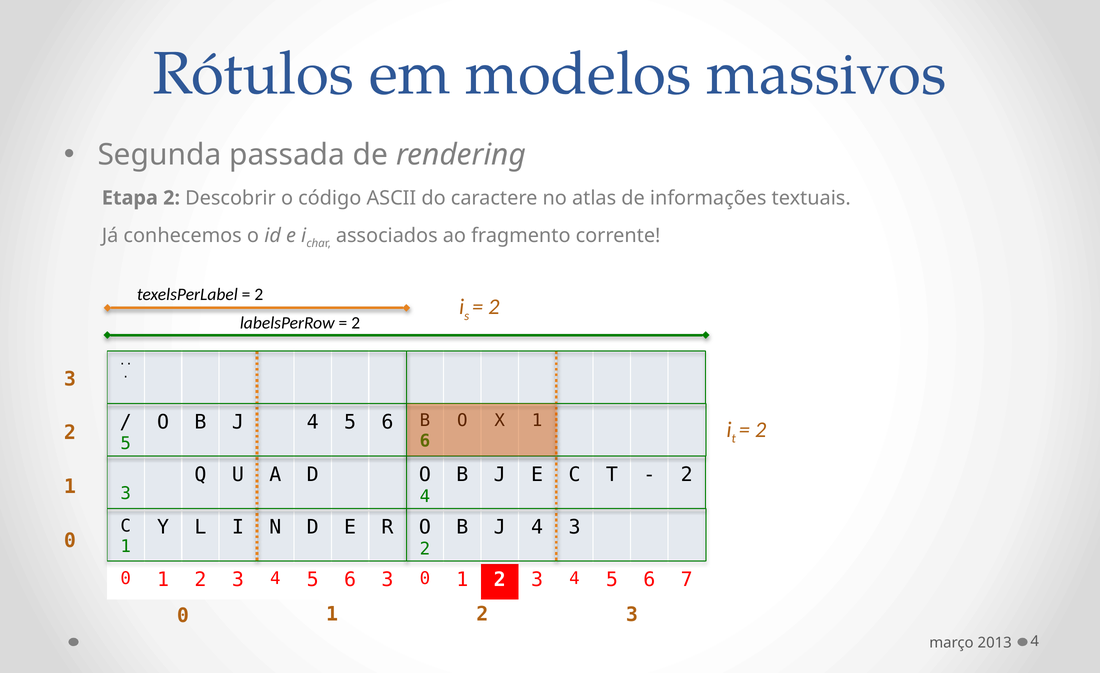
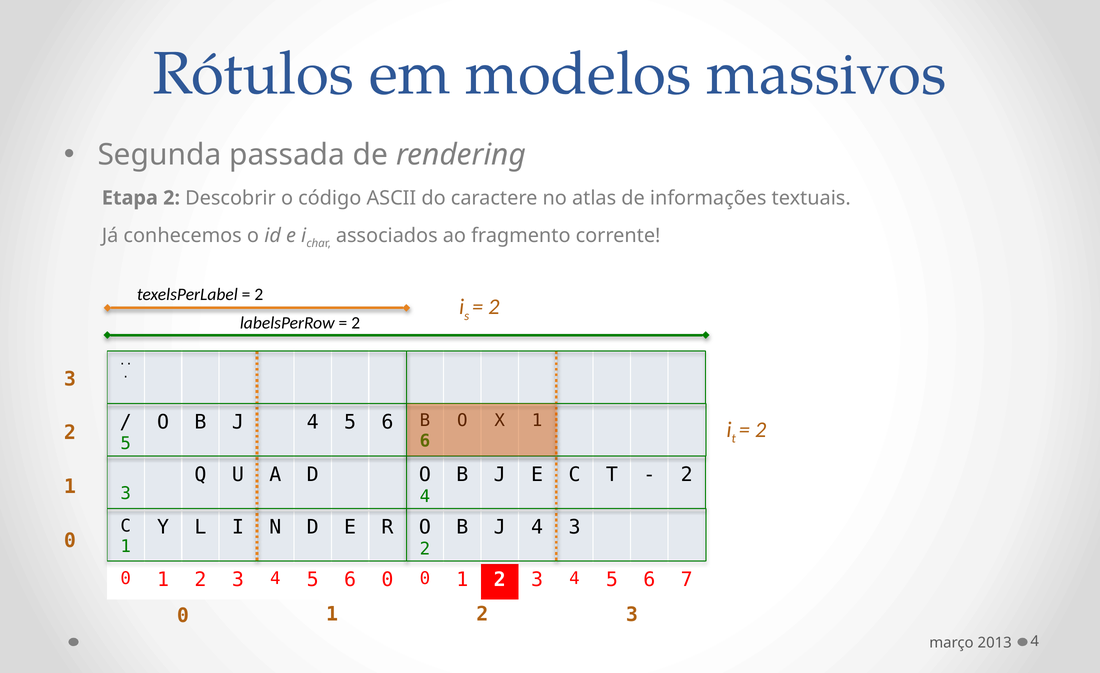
6 3: 3 -> 0
